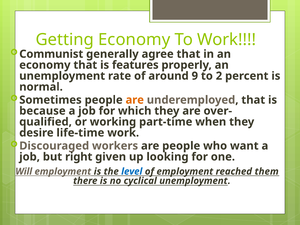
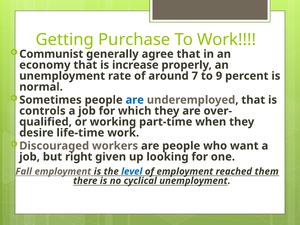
Getting Economy: Economy -> Purchase
features: features -> increase
9: 9 -> 7
2: 2 -> 9
are at (135, 100) colour: orange -> blue
because: because -> controls
Will: Will -> Fall
